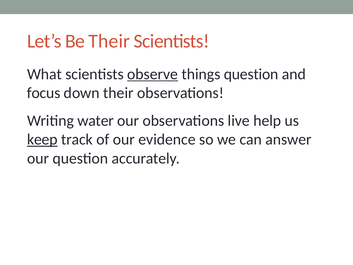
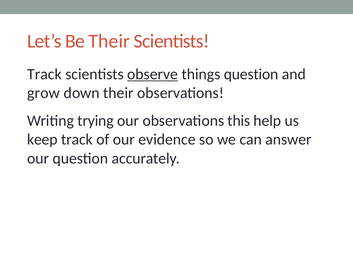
What at (44, 74): What -> Track
focus: focus -> grow
water: water -> trying
live: live -> this
keep underline: present -> none
